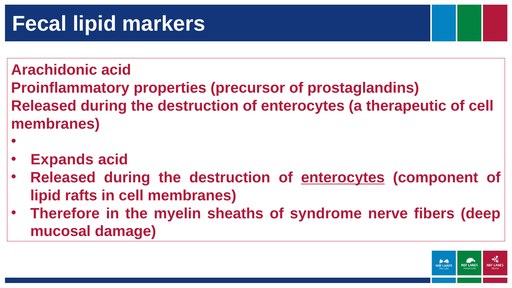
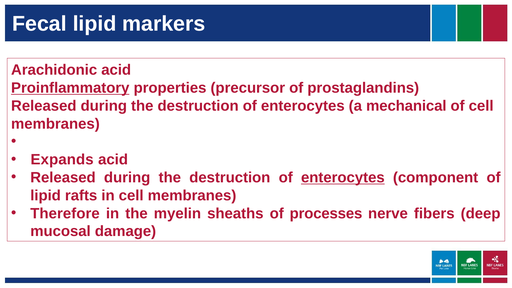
Proinflammatory underline: none -> present
therapeutic: therapeutic -> mechanical
syndrome: syndrome -> processes
